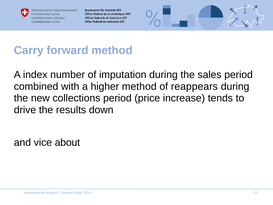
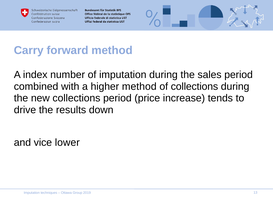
of reappears: reappears -> collections
about: about -> lower
